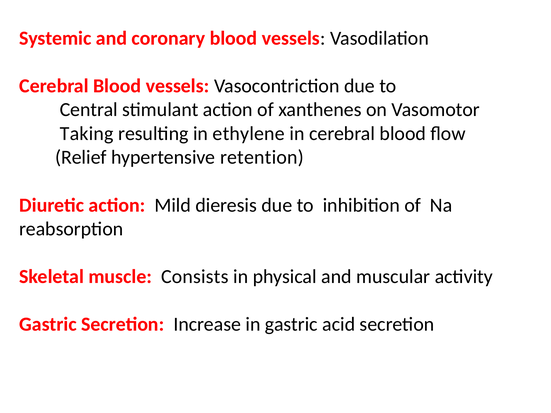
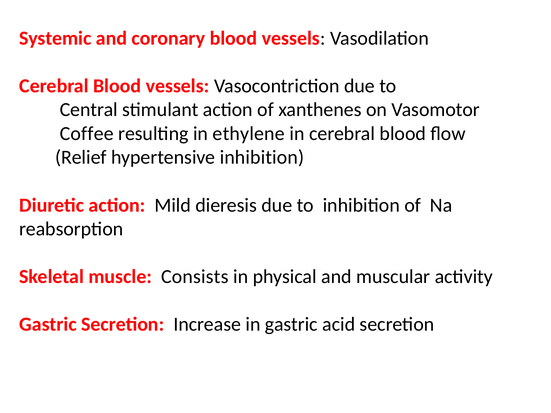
Taking: Taking -> Coffee
hypertensive retention: retention -> inhibition
